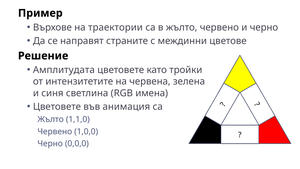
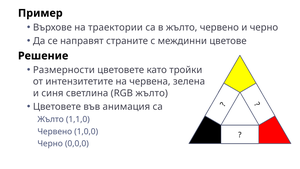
Амплитудата: Амплитудата -> Размерности
RGB имена: имена -> жълто
